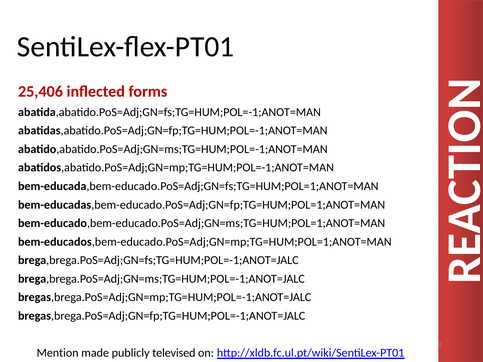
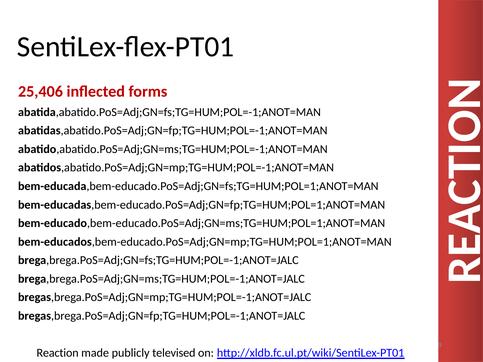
Mention: Mention -> Reaction
